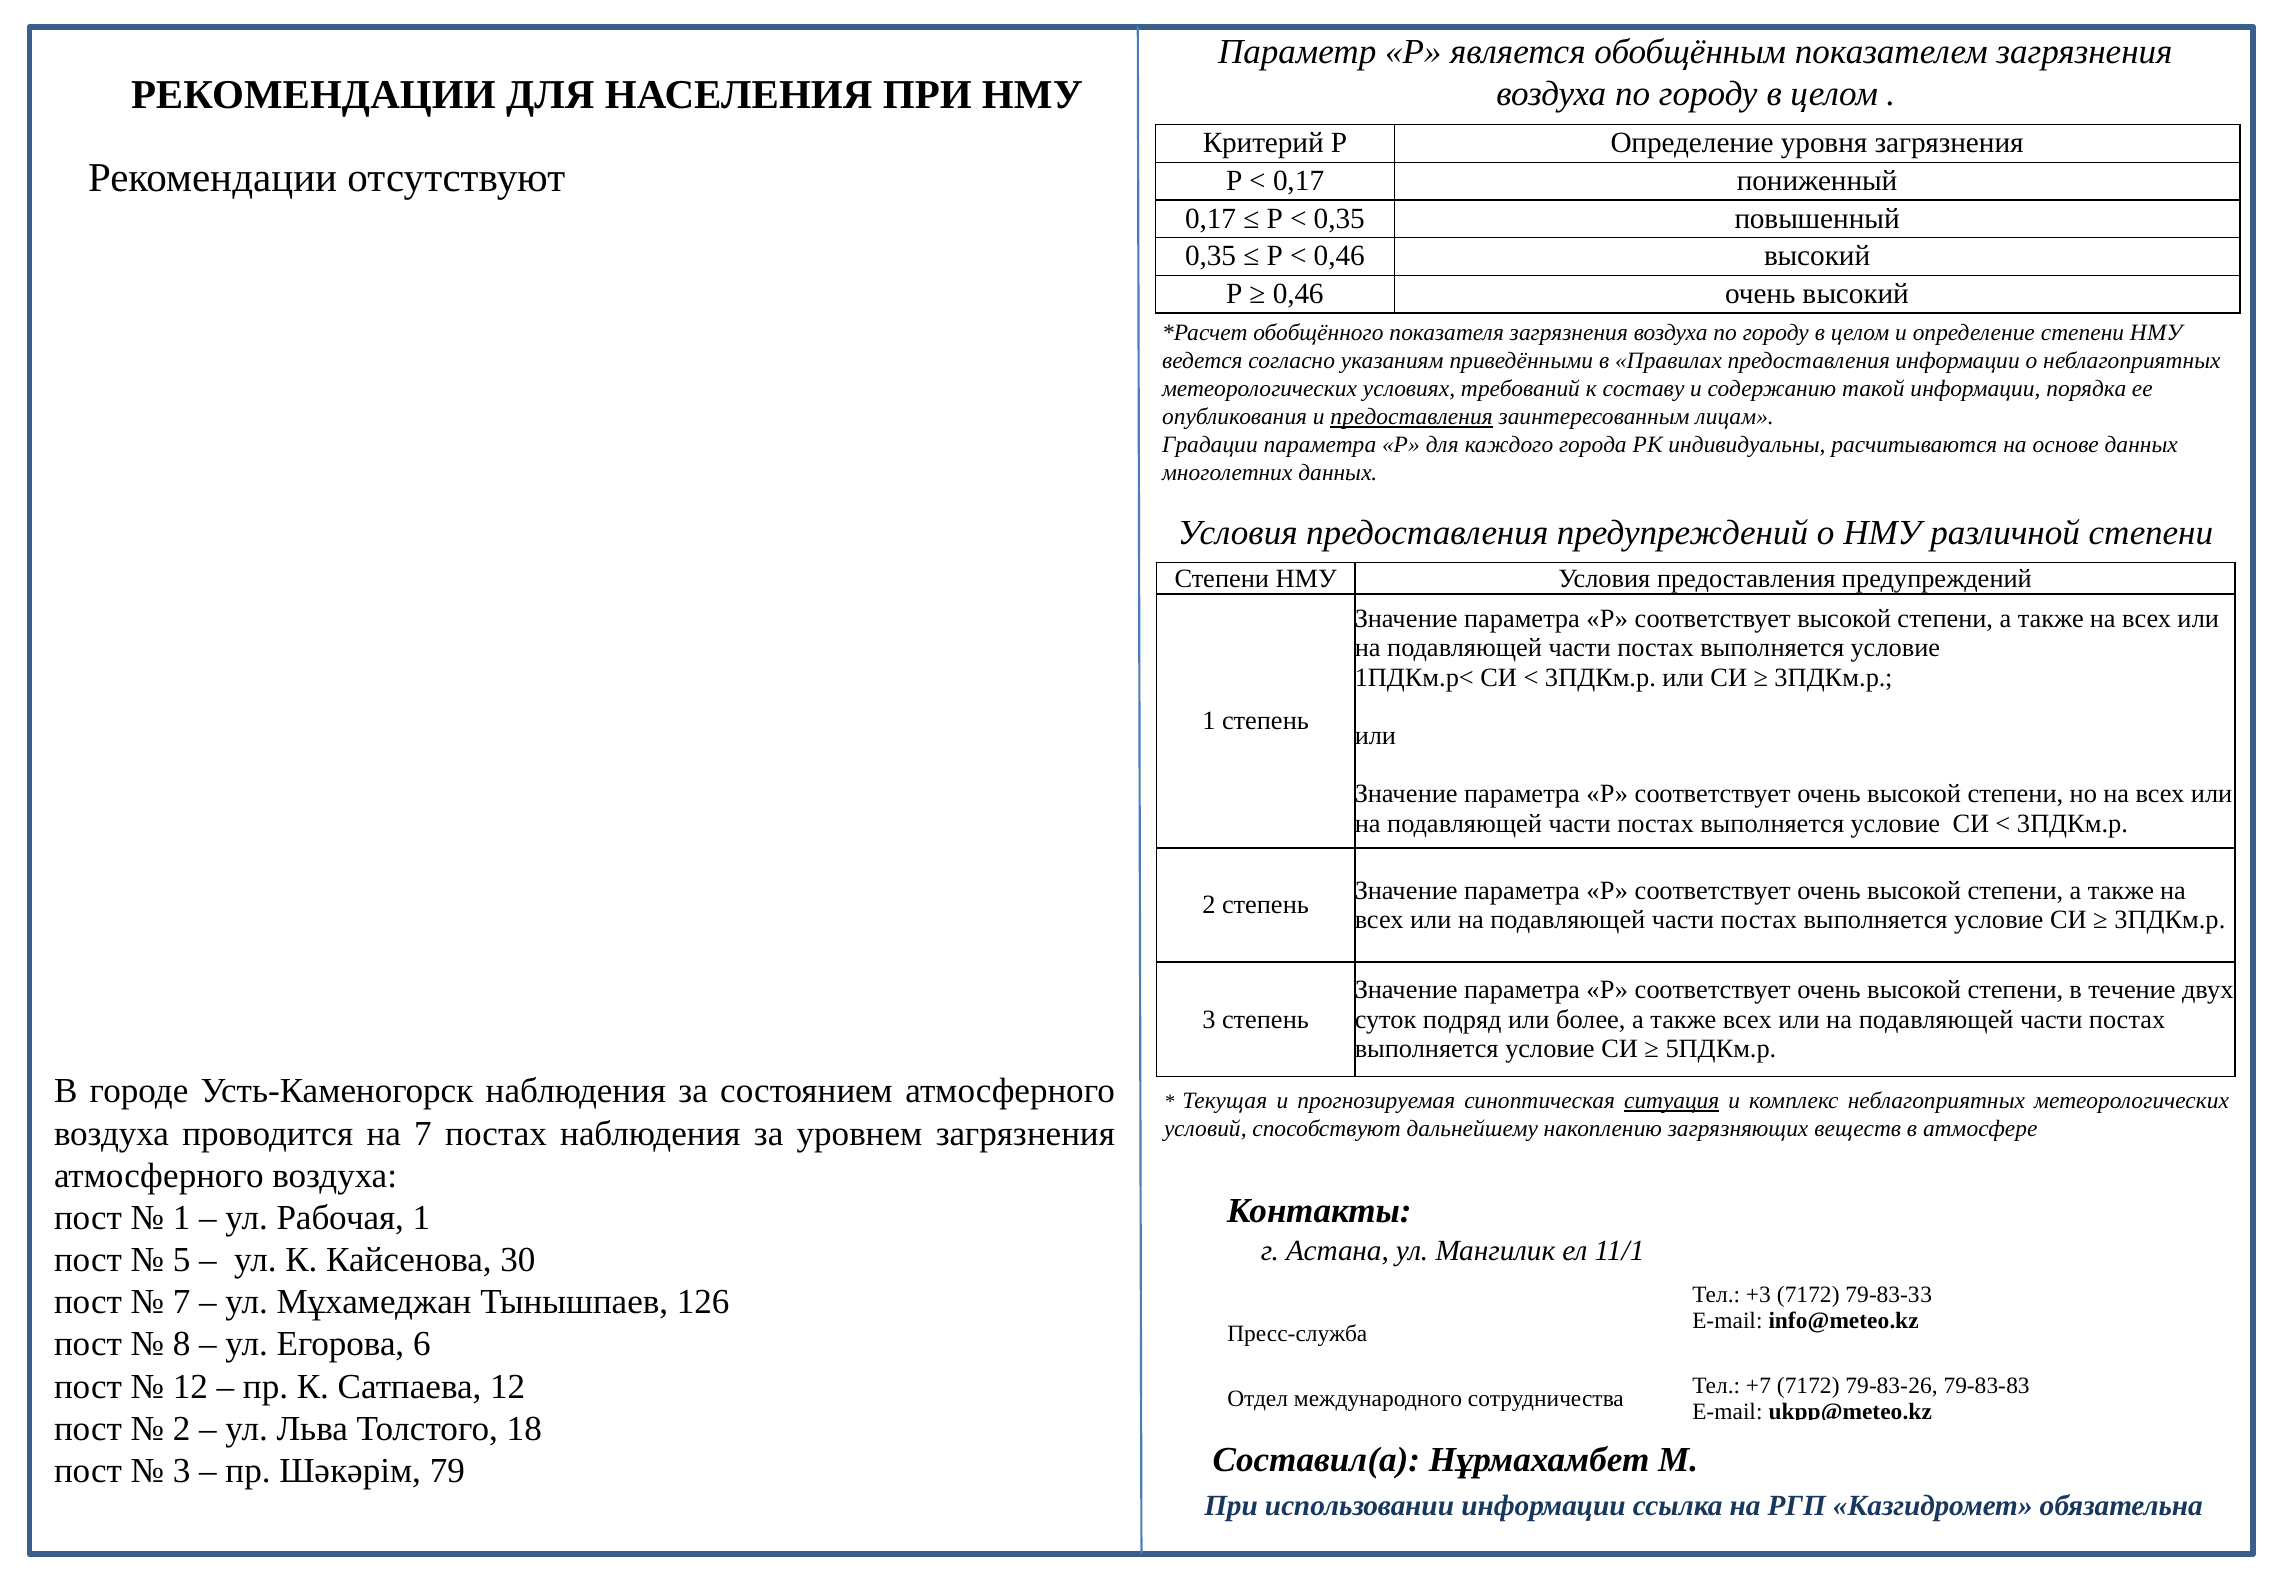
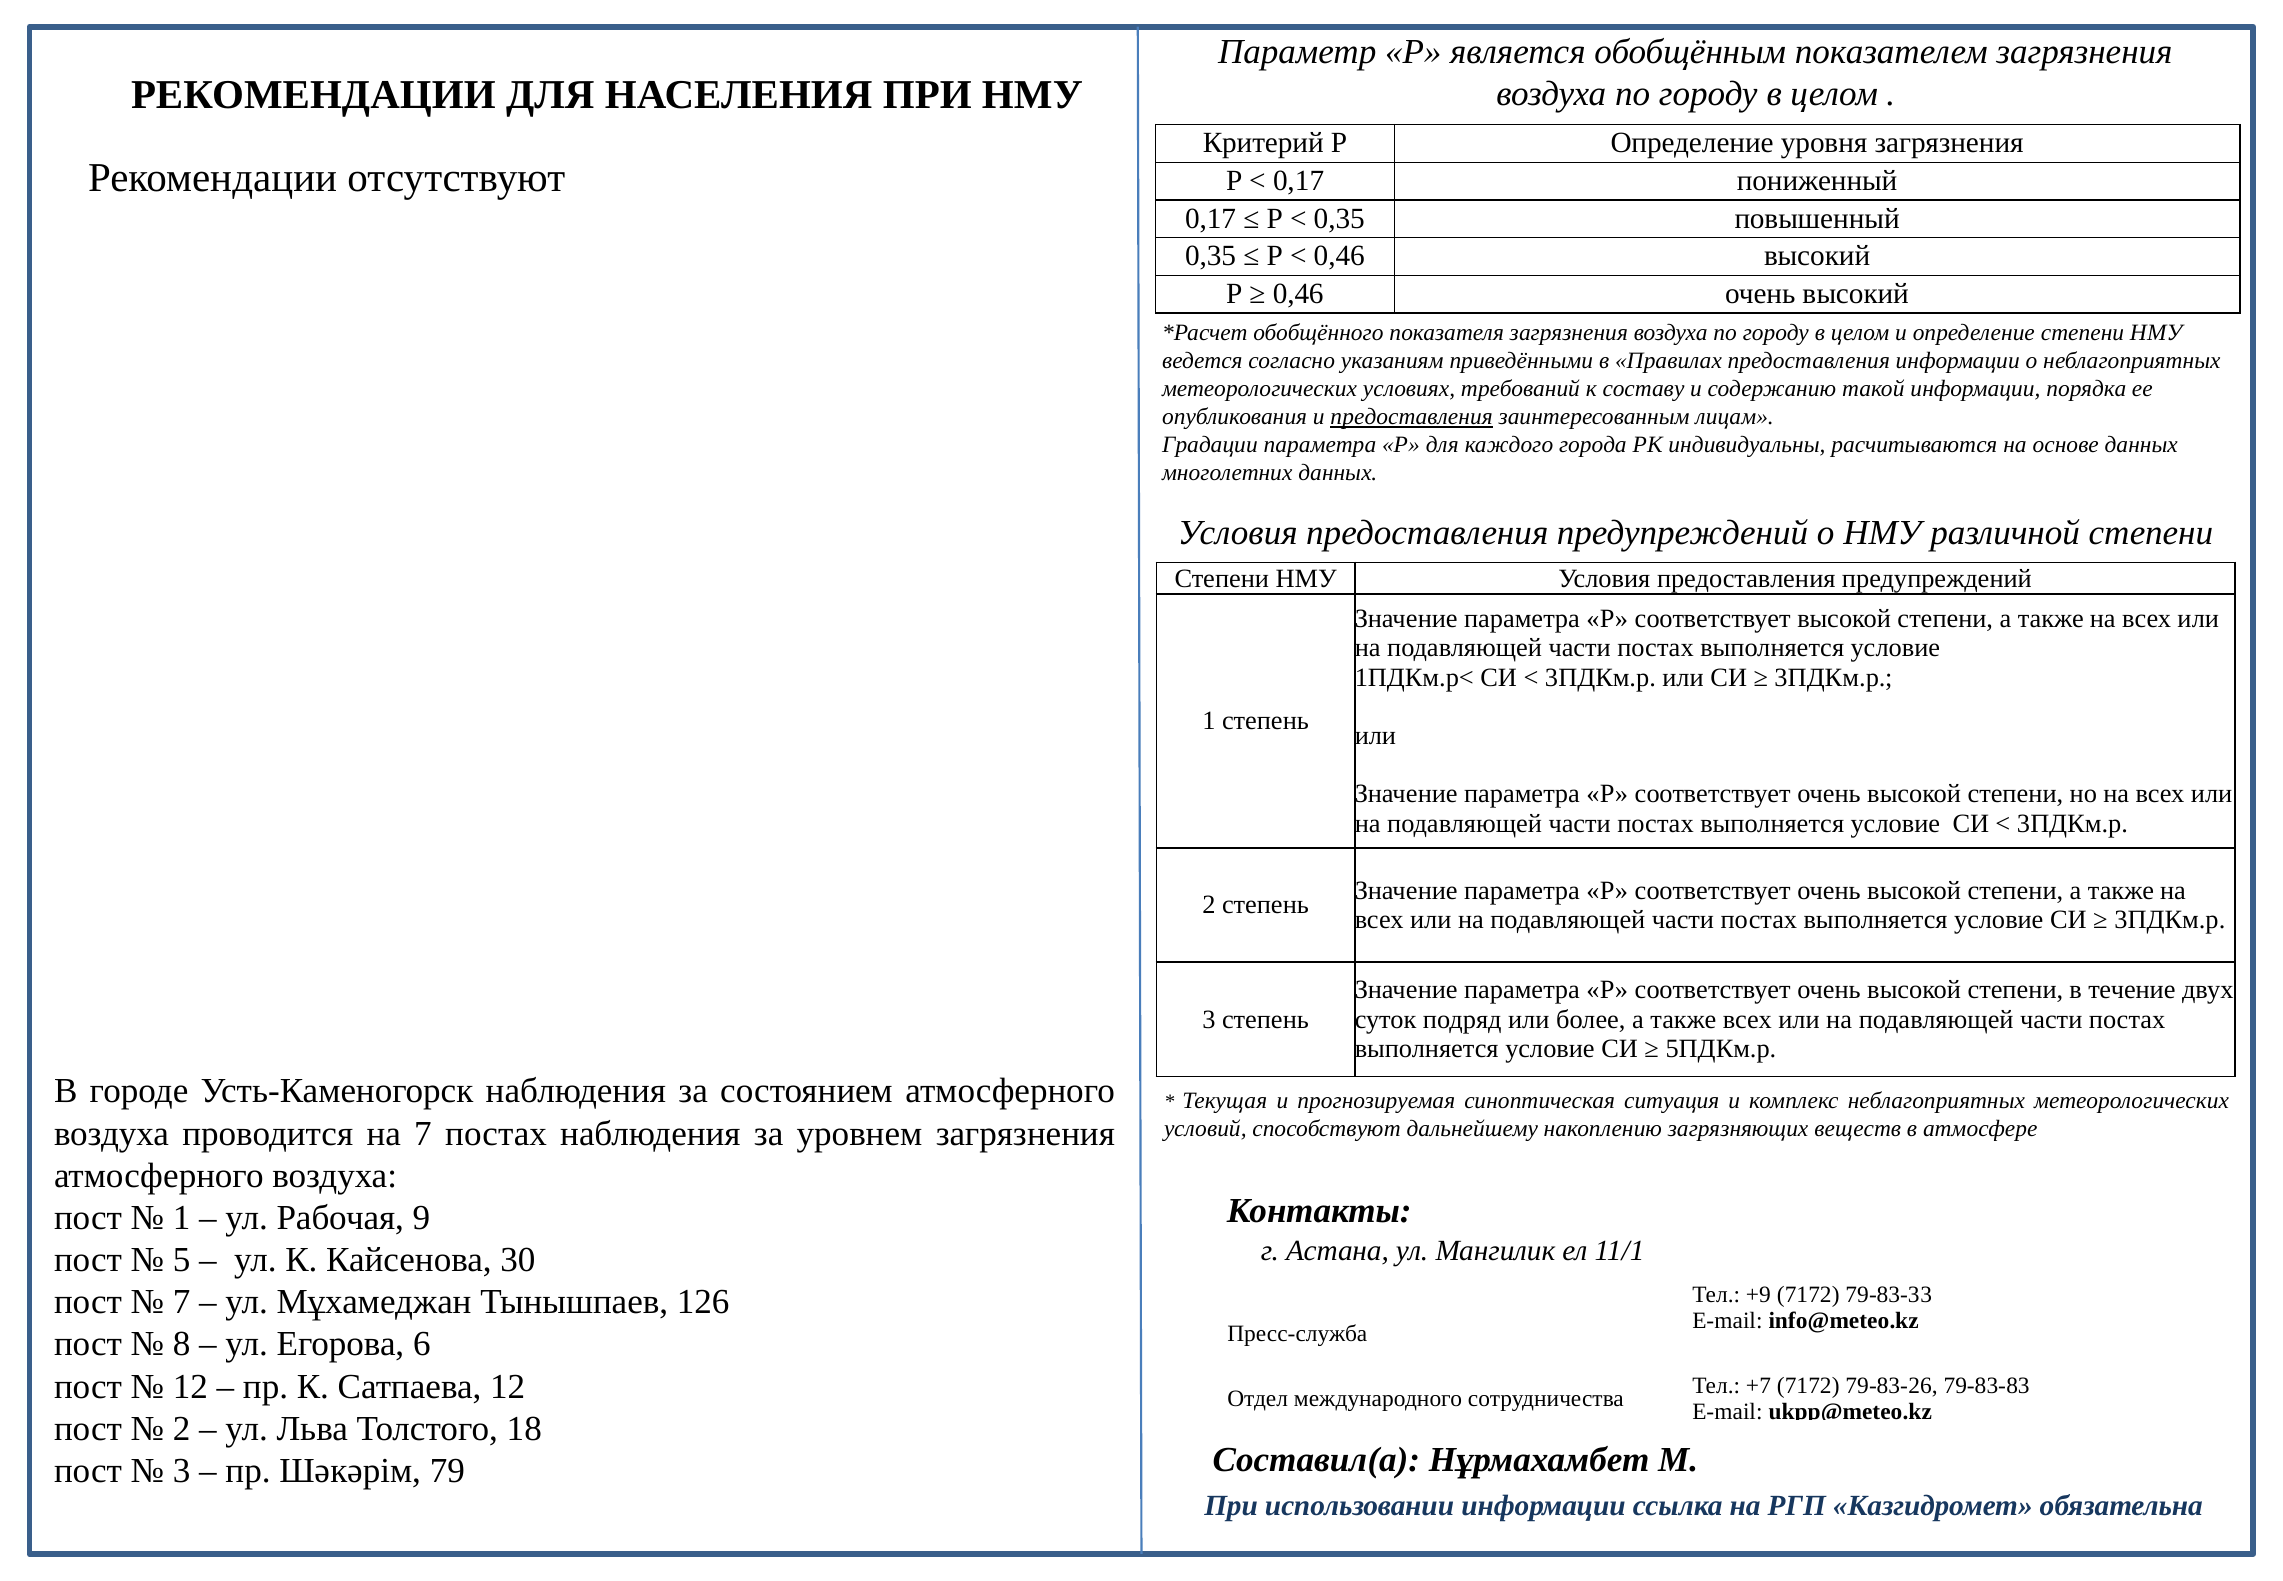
ситуация underline: present -> none
Рабочая 1: 1 -> 9
+3: +3 -> +9
